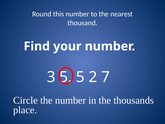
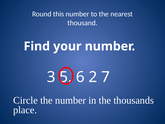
5 at (80, 77): 5 -> 6
